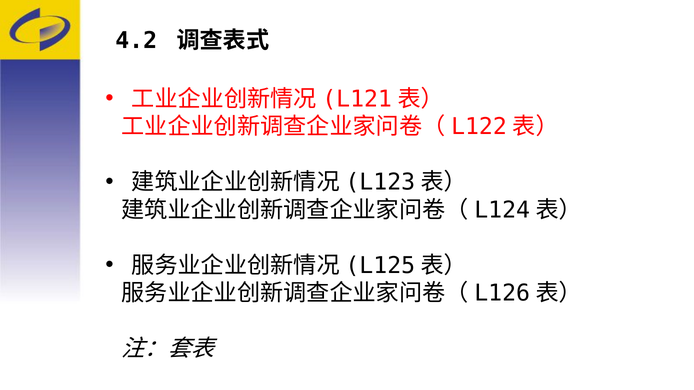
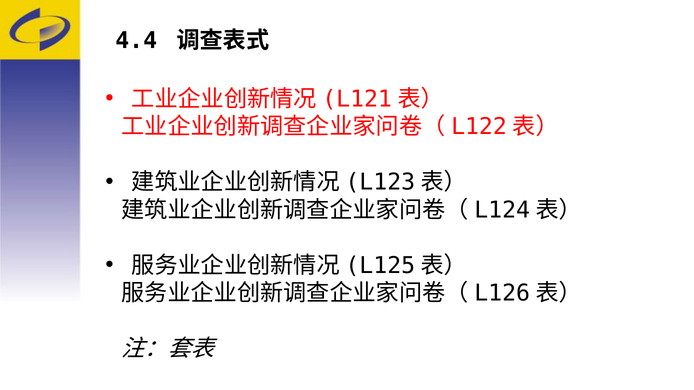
4.2: 4.2 -> 4.4
